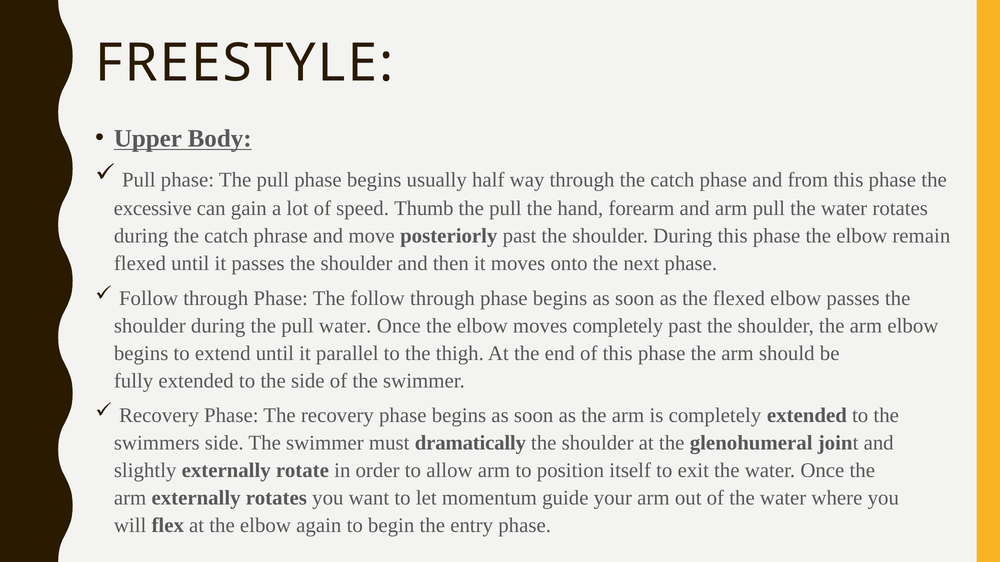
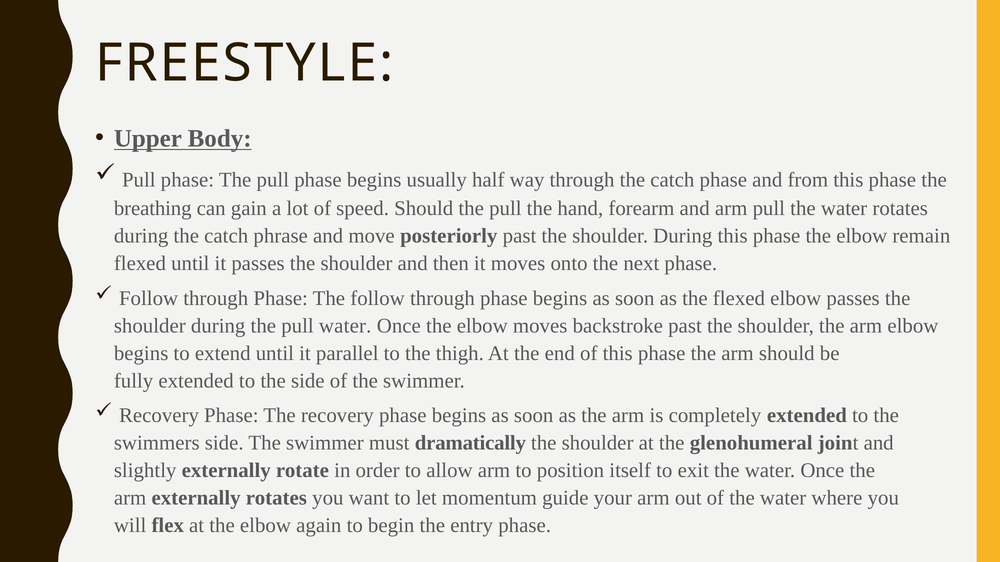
excessive: excessive -> breathing
speed Thumb: Thumb -> Should
moves completely: completely -> backstroke
